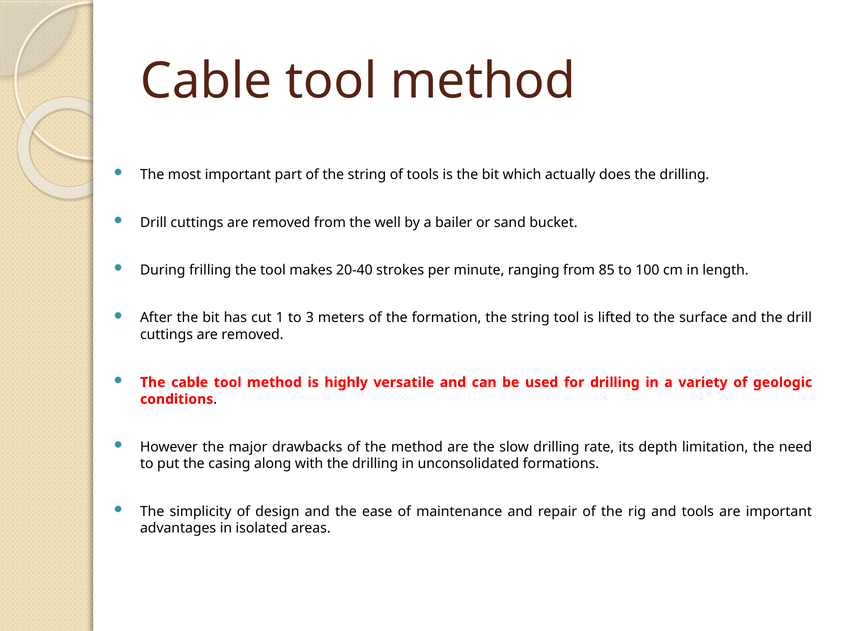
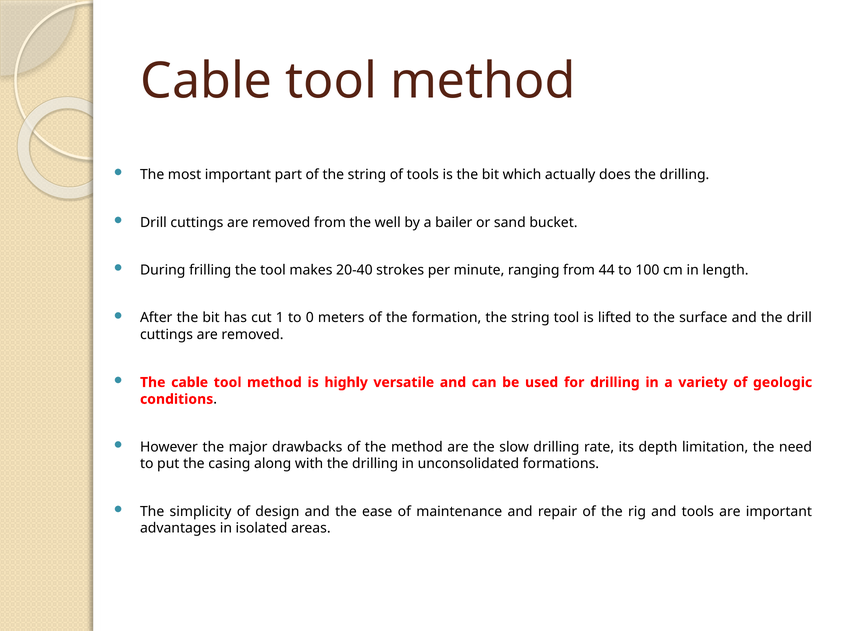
85: 85 -> 44
3: 3 -> 0
